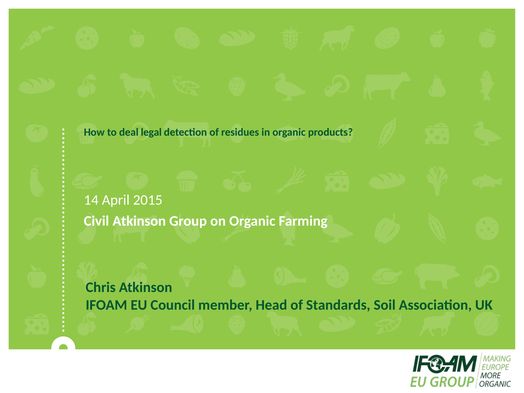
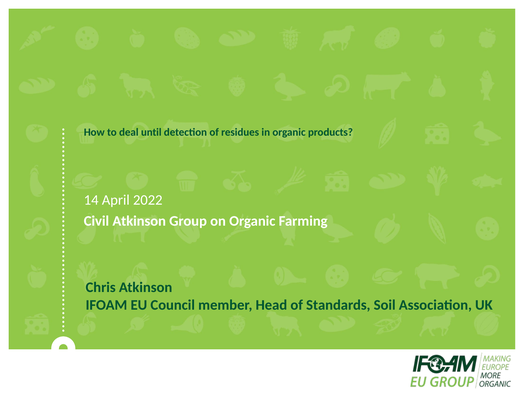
legal: legal -> until
2015: 2015 -> 2022
